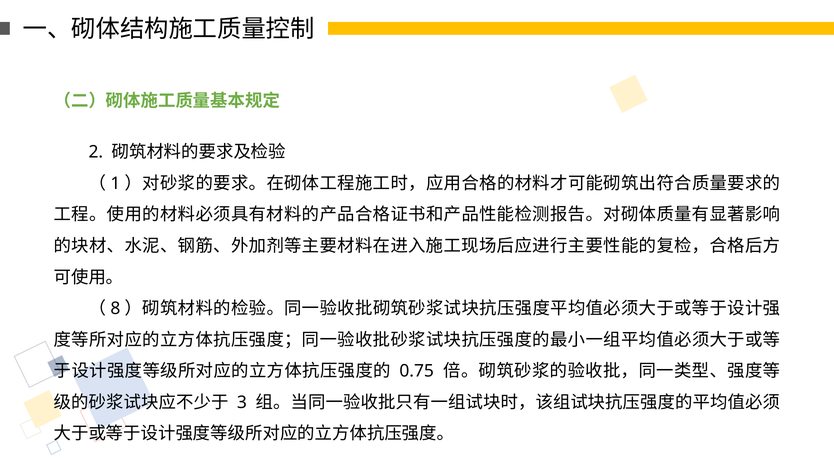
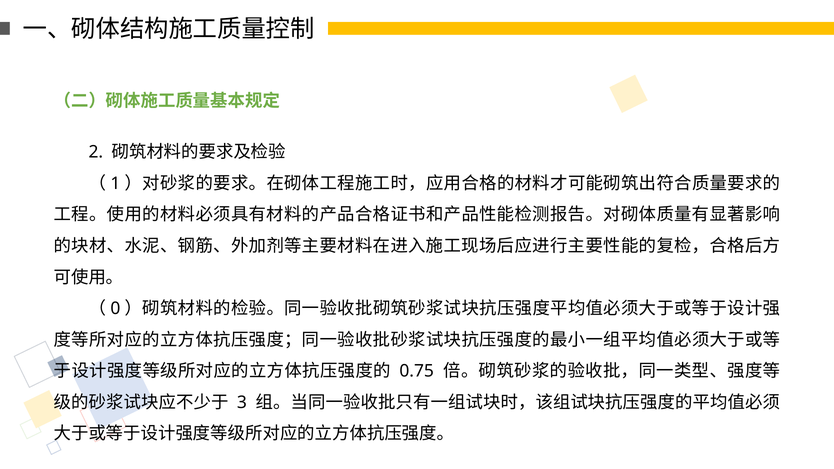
8: 8 -> 0
